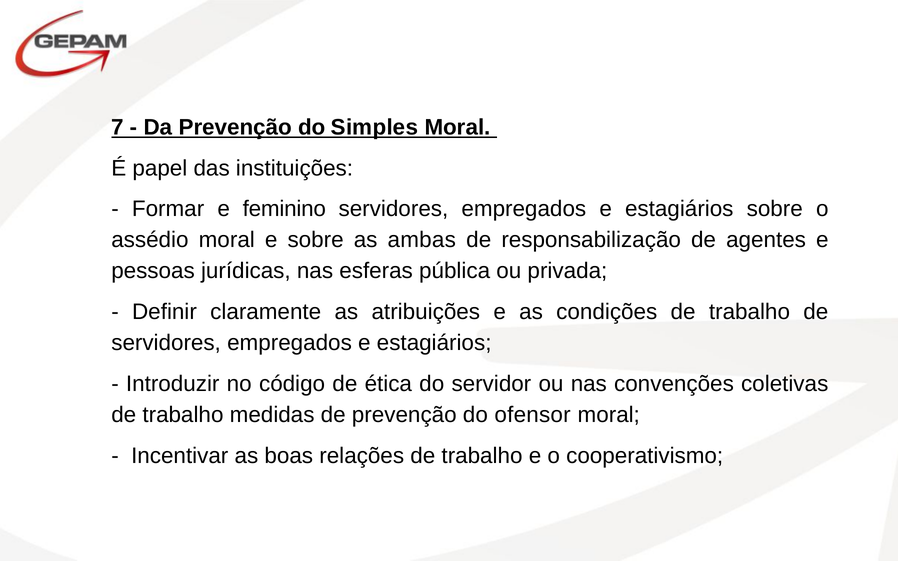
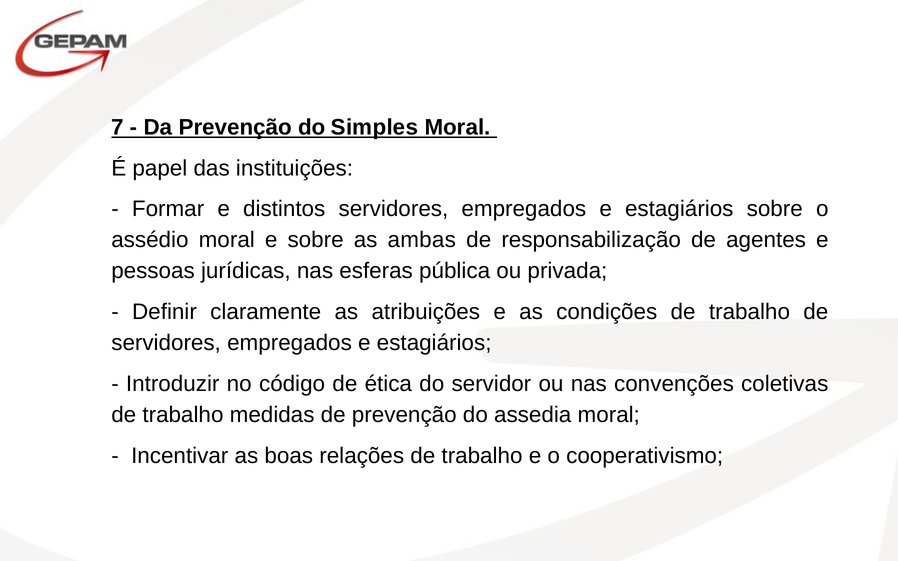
feminino: feminino -> distintos
ofensor: ofensor -> assedia
